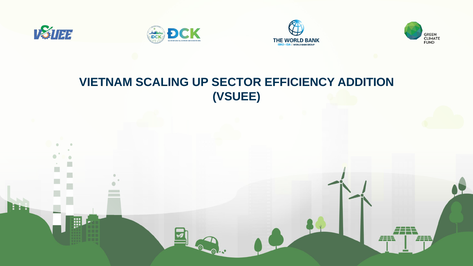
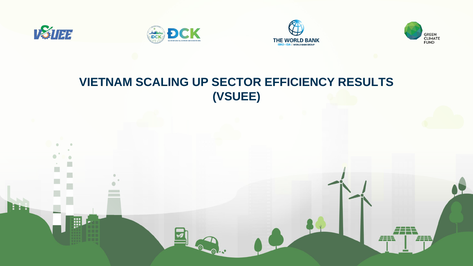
ADDITION: ADDITION -> RESULTS
